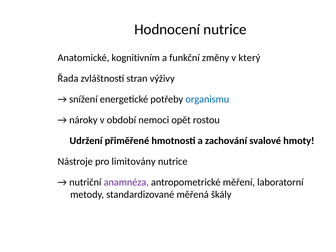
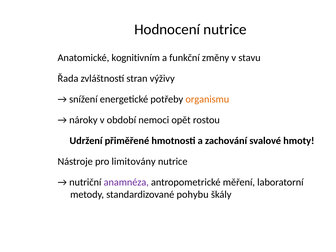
který: který -> stavu
organismu colour: blue -> orange
měřená: měřená -> pohybu
